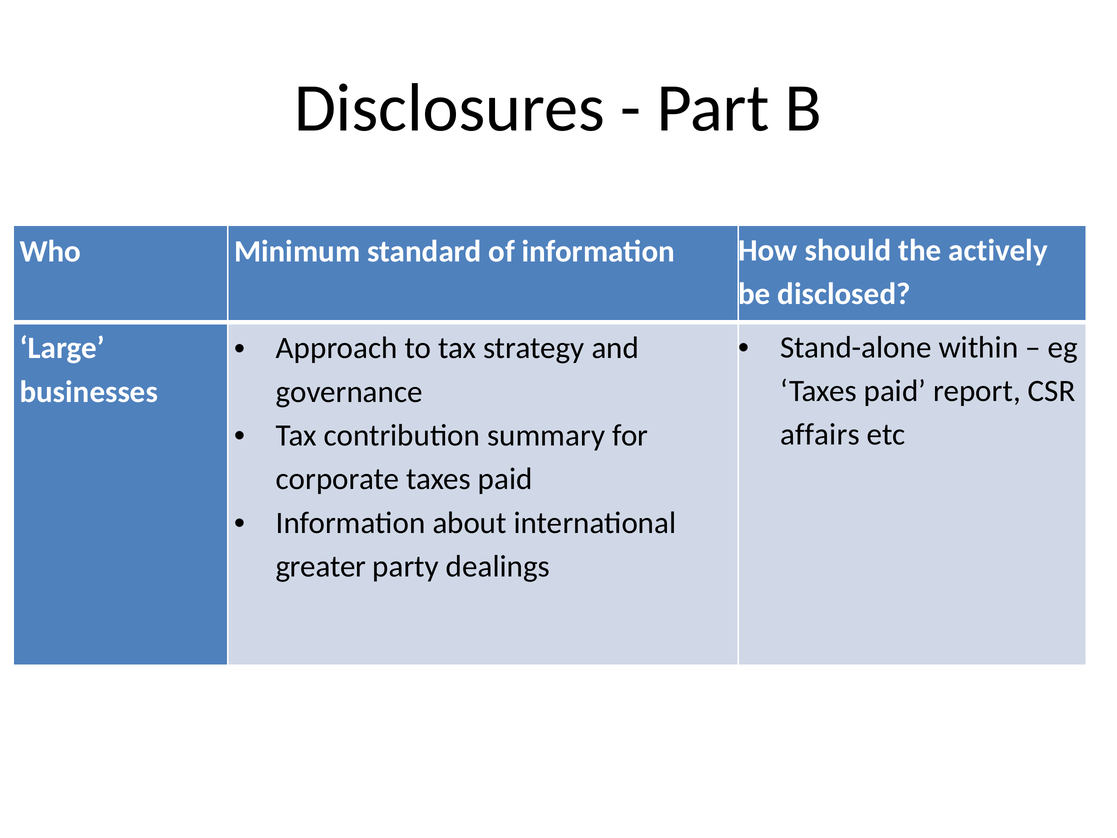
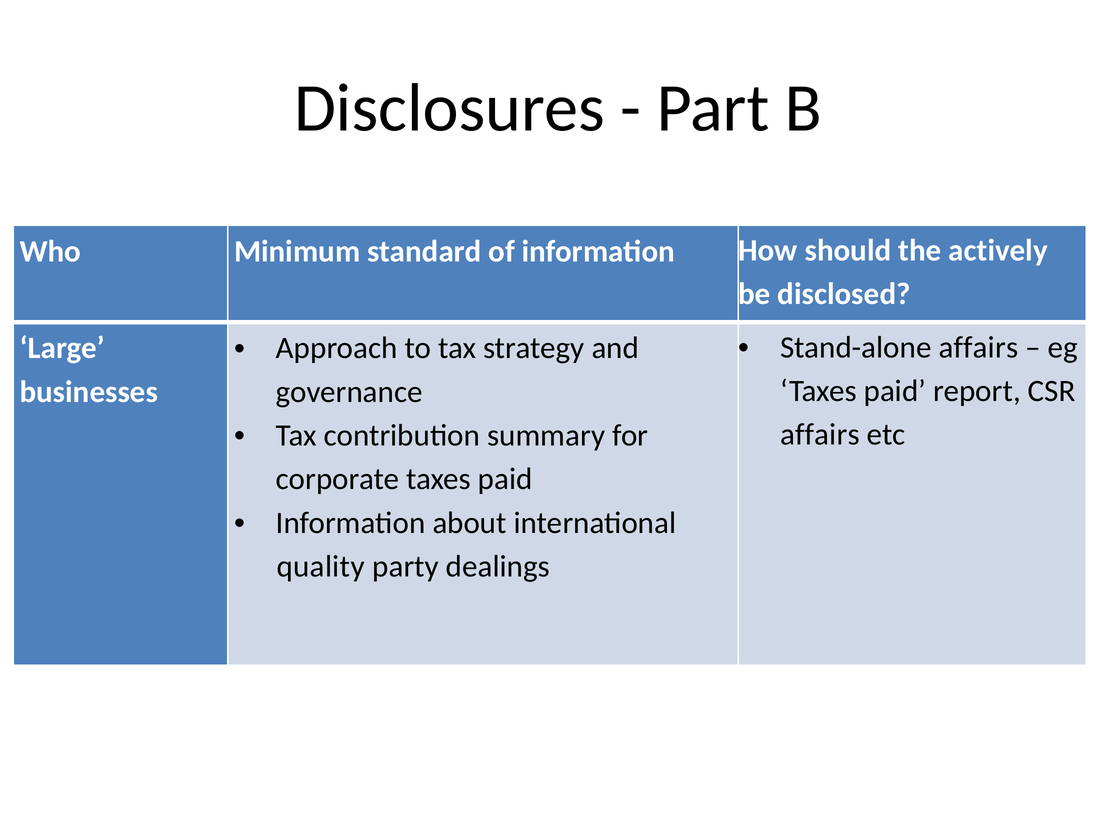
Stand-alone within: within -> affairs
greater: greater -> quality
